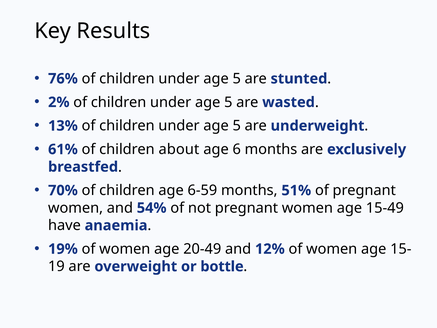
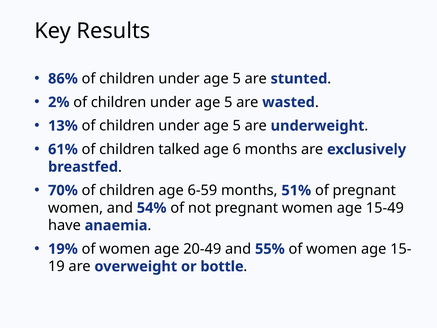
76%: 76% -> 86%
about: about -> talked
12%: 12% -> 55%
